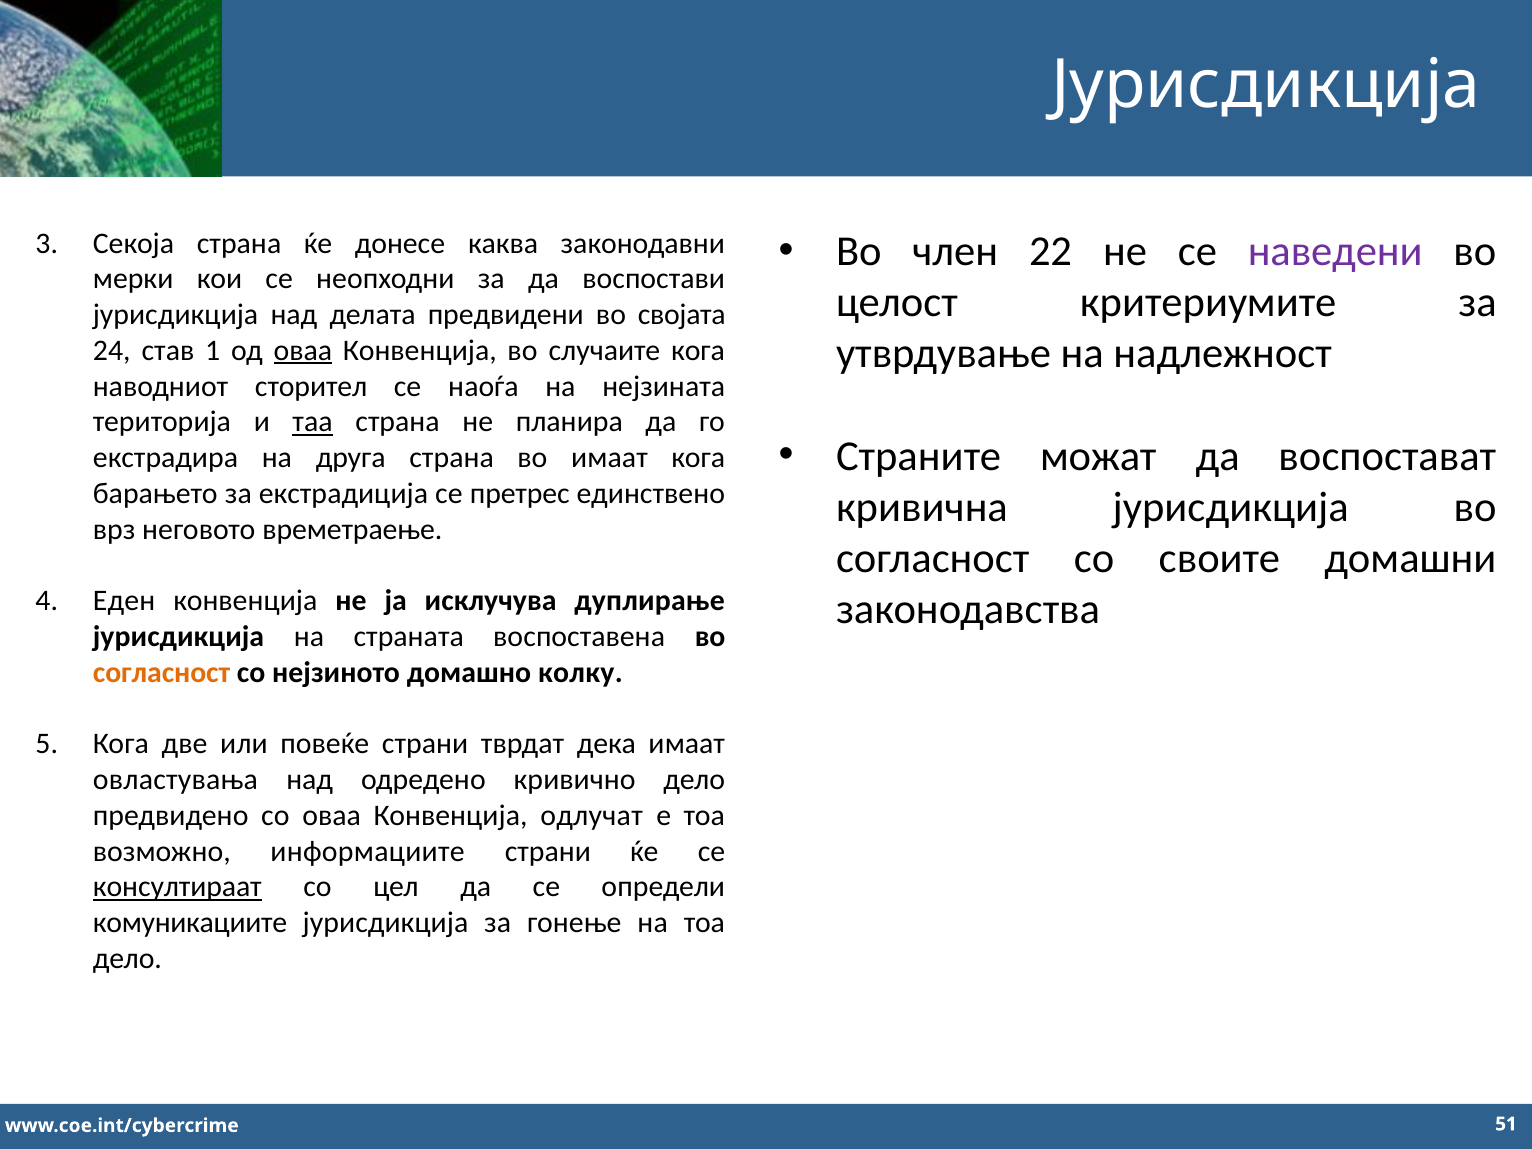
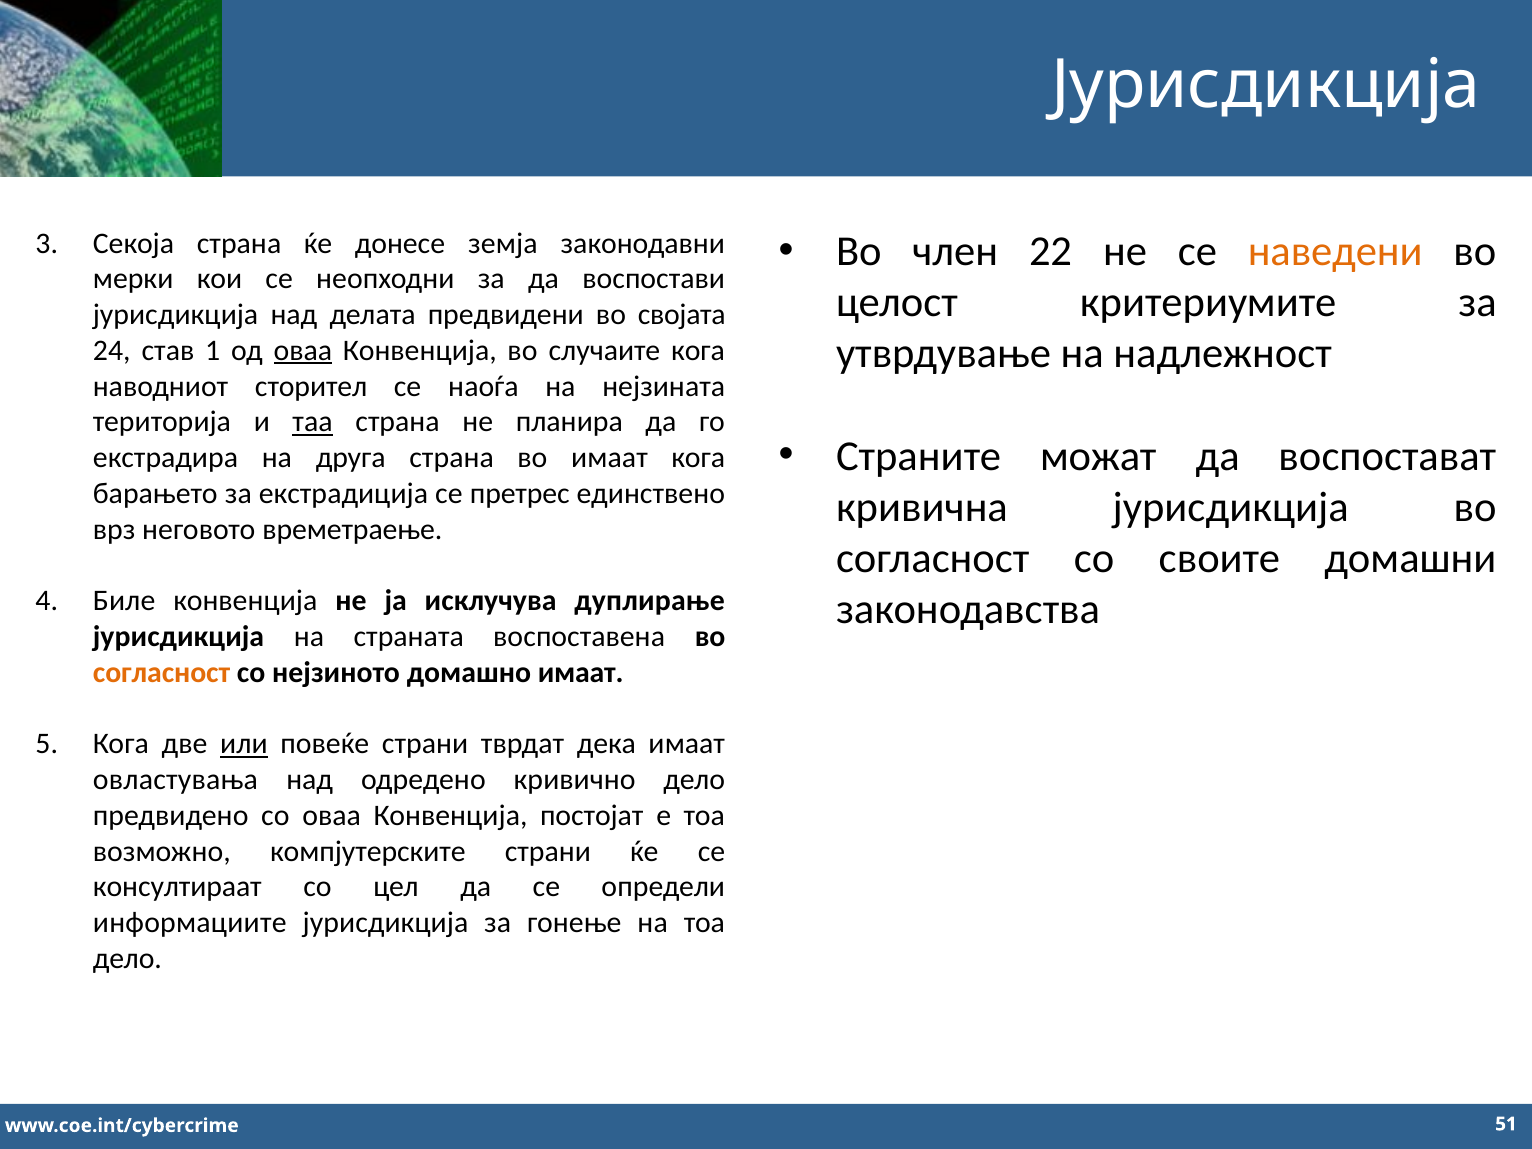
наведени colour: purple -> orange
каква: каква -> земја
Еден: Еден -> Биле
домашно колку: колку -> имаат
или underline: none -> present
одлучат: одлучат -> постојат
информациите: информациите -> компјутерските
консултираат underline: present -> none
комуникациите: комуникациите -> информациите
